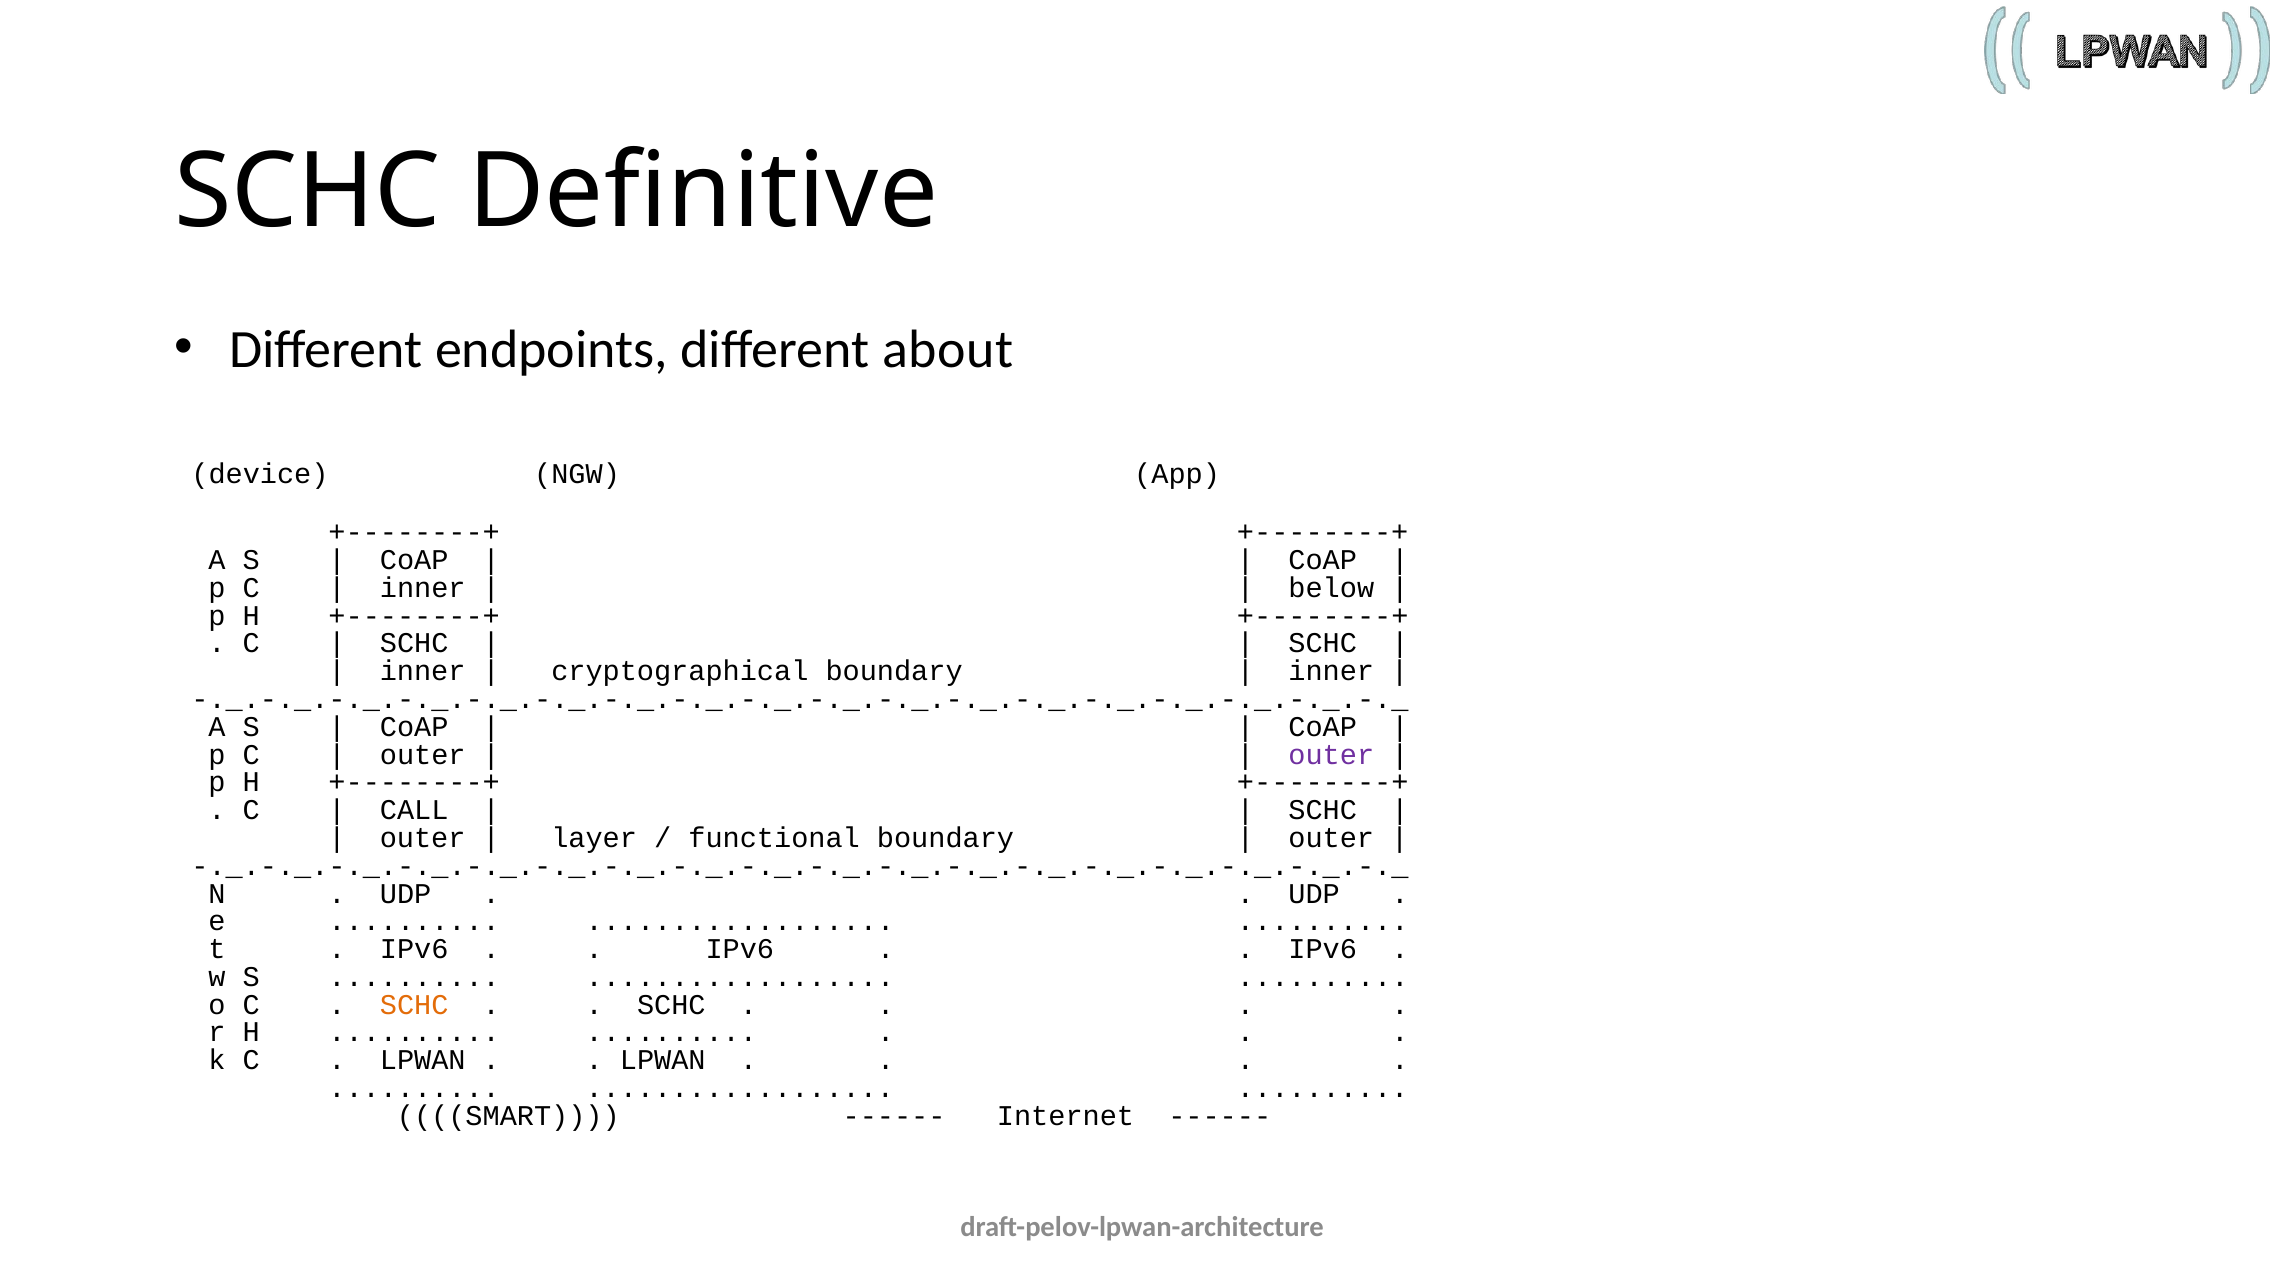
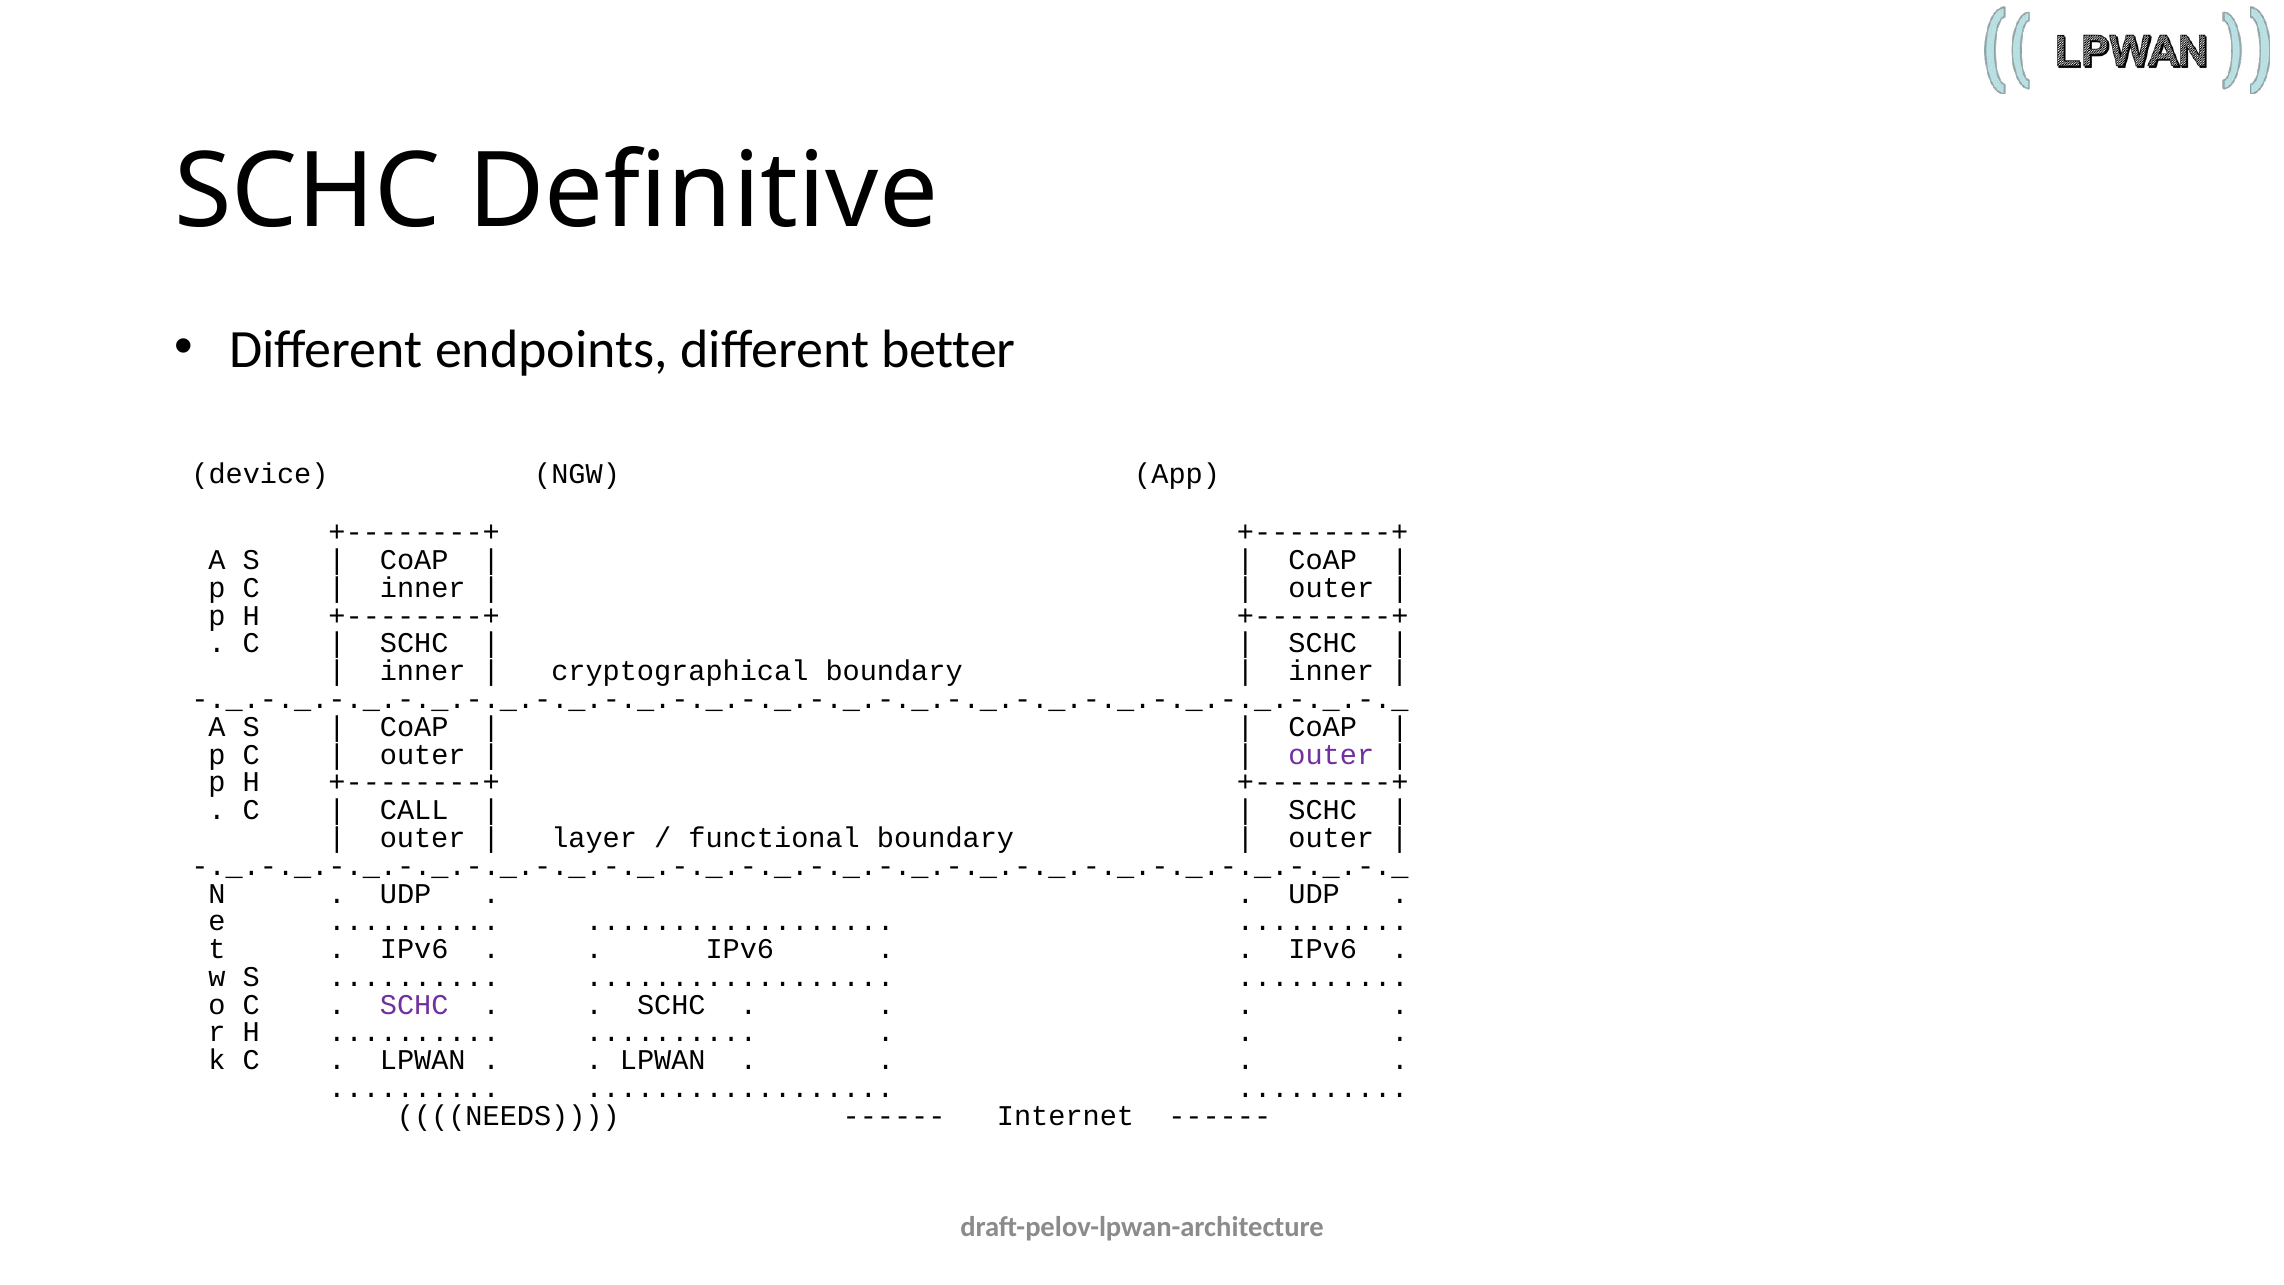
about: about -> better
below at (1331, 588): below -> outer
SCHC at (414, 1005) colour: orange -> purple
SMART: SMART -> NEEDS
